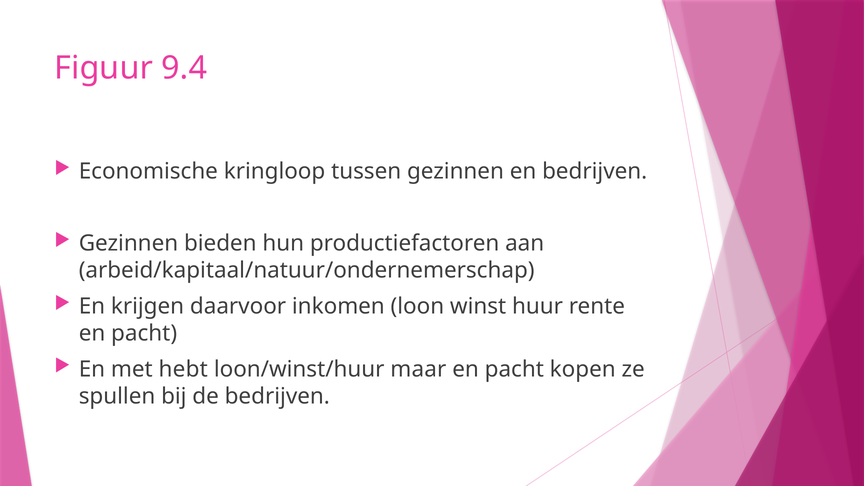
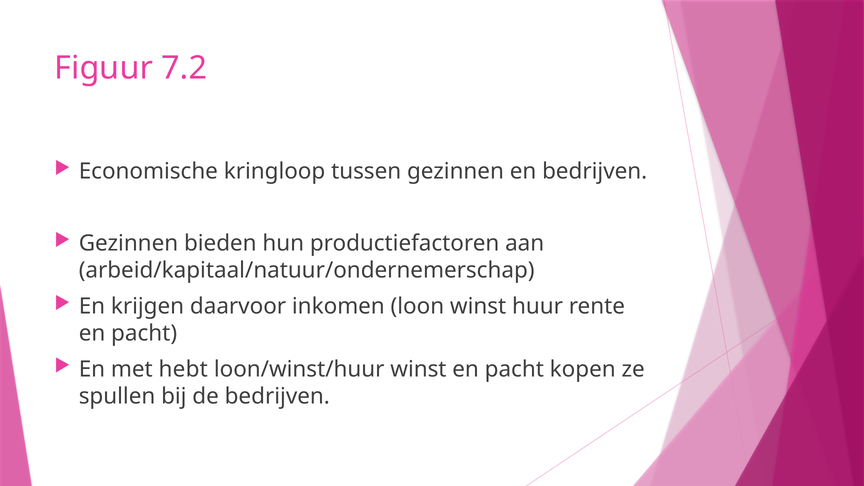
9.4: 9.4 -> 7.2
loon/winst/huur maar: maar -> winst
